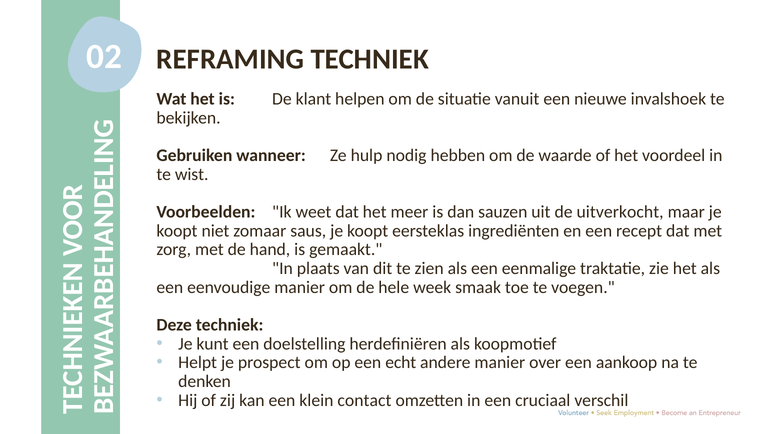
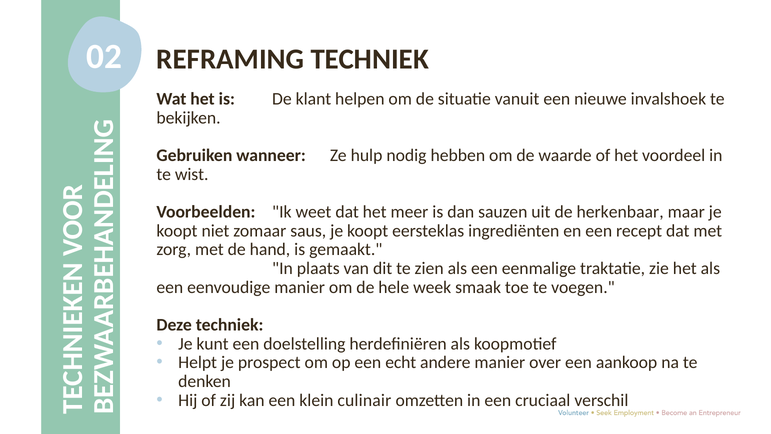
uitverkocht: uitverkocht -> herkenbaar
contact: contact -> culinair
